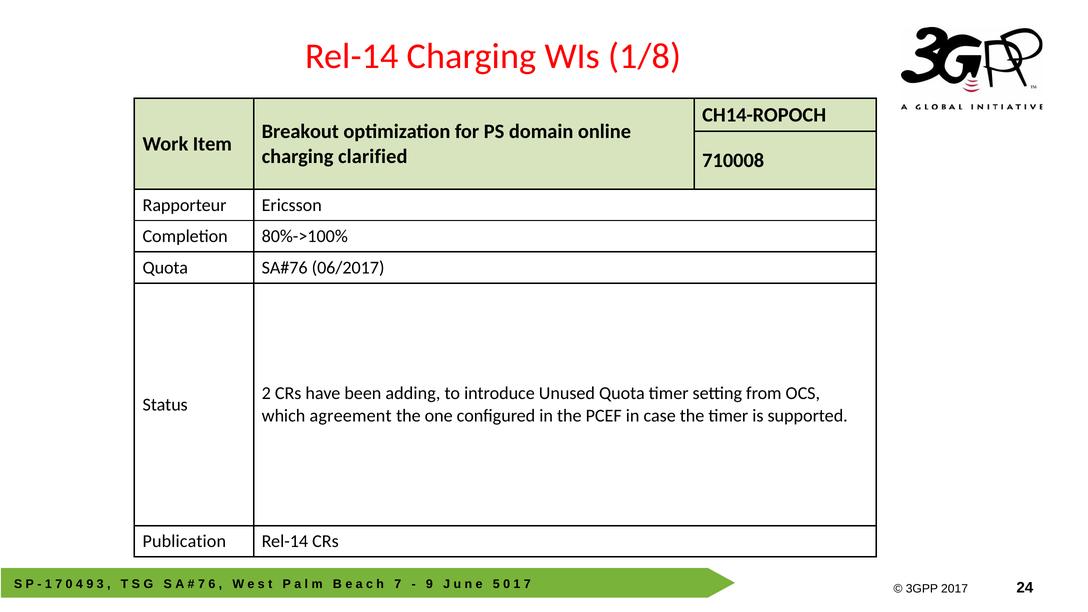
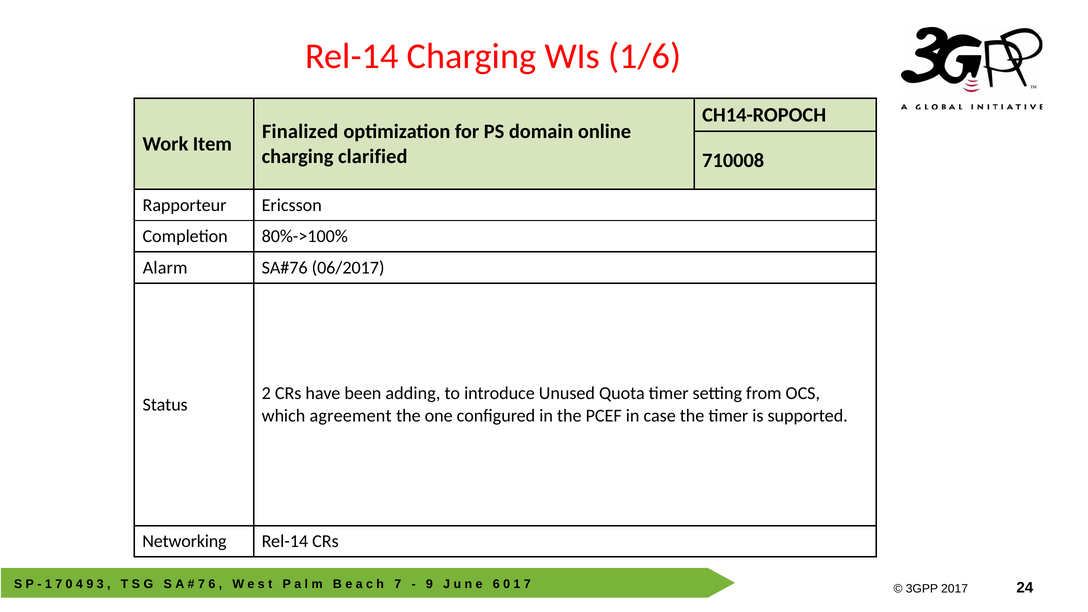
1/8: 1/8 -> 1/6
Breakout: Breakout -> Finalized
Quota at (165, 268): Quota -> Alarm
Publication: Publication -> Networking
5 at (496, 584): 5 -> 6
